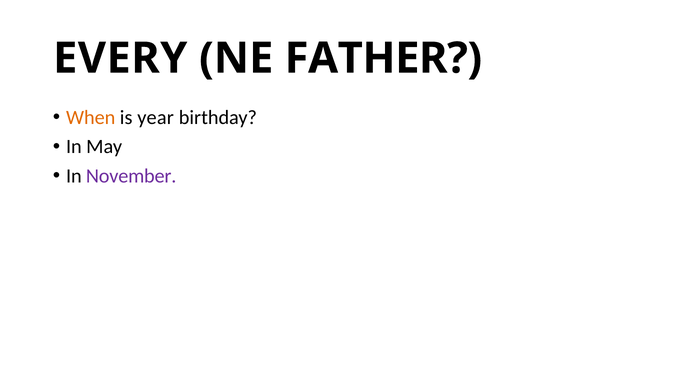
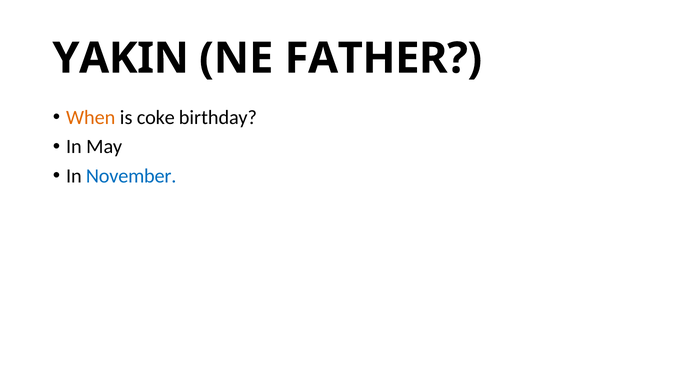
EVERY: EVERY -> YAKIN
year: year -> coke
November colour: purple -> blue
